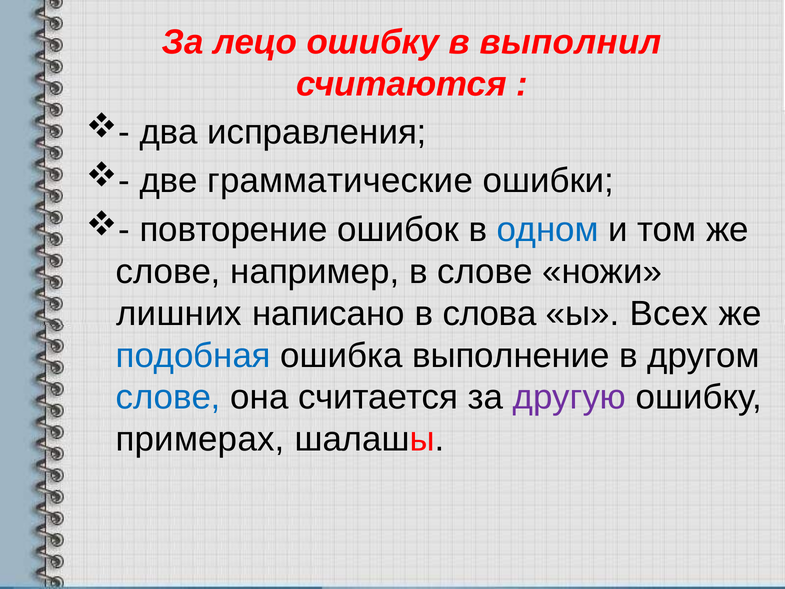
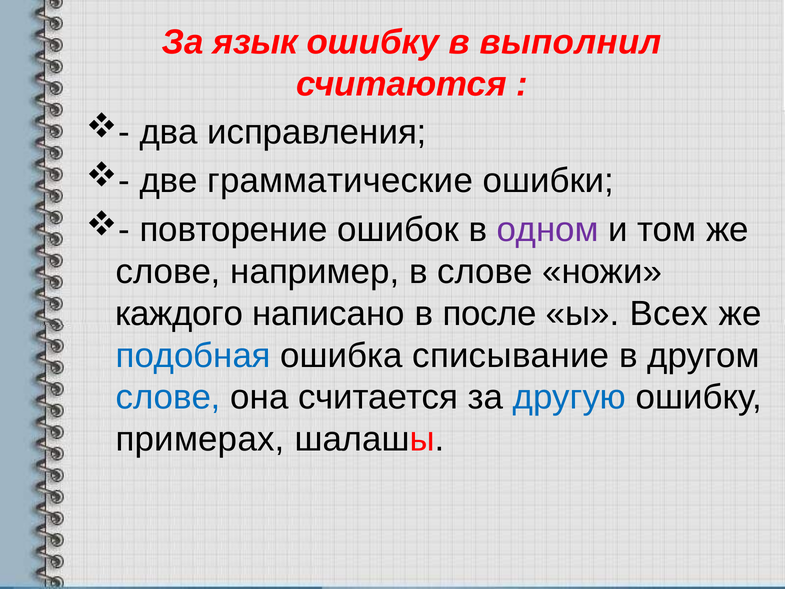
лецо: лецо -> язык
одном colour: blue -> purple
лишних: лишних -> каждого
слова: слова -> после
выполнение: выполнение -> списывание
другую colour: purple -> blue
